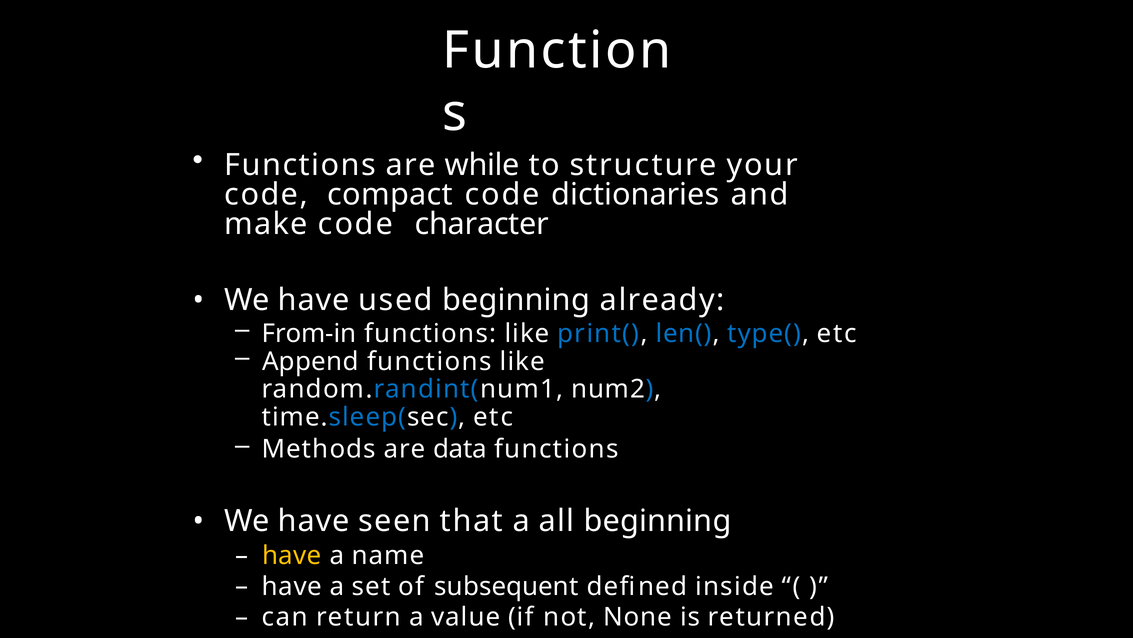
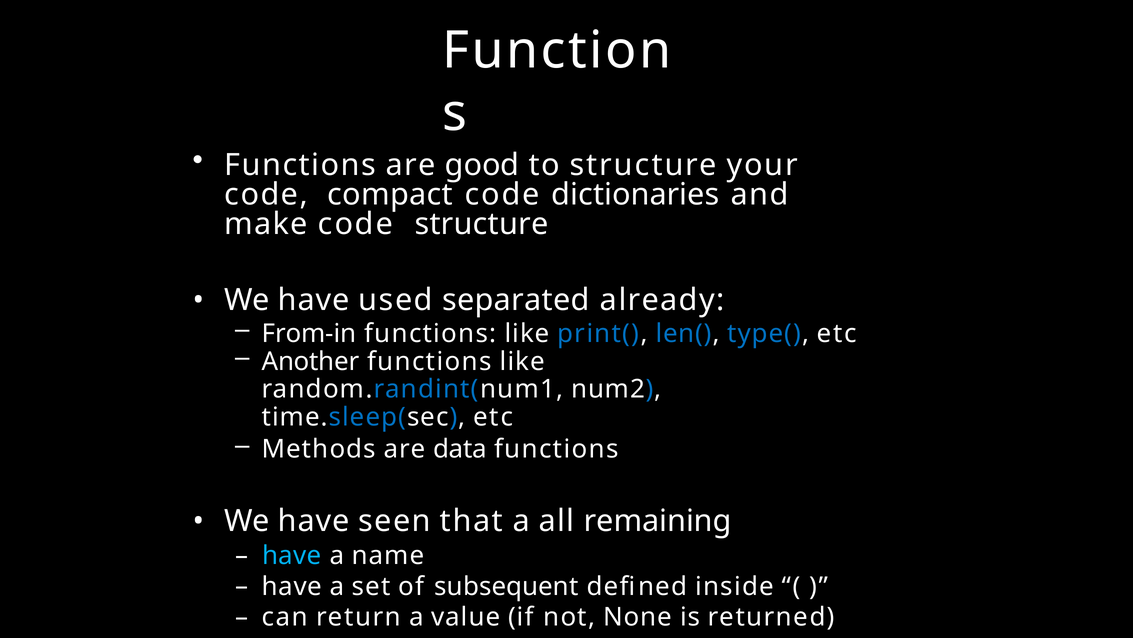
while: while -> good
code character: character -> structure
used beginning: beginning -> separated
Append: Append -> Another
all beginning: beginning -> remaining
have at (292, 555) colour: yellow -> light blue
